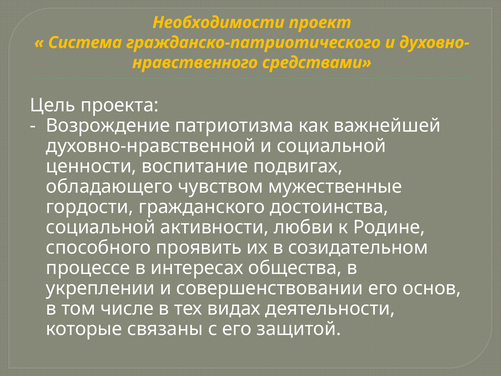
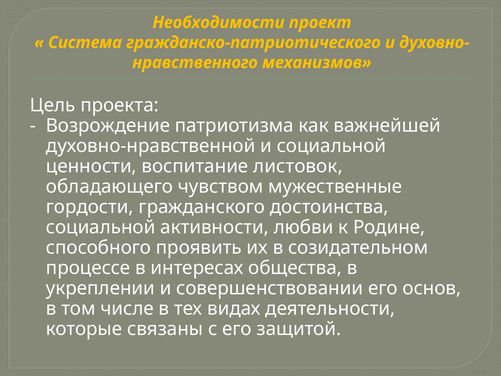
средствами: средствами -> механизмов
подвигах: подвигах -> листовок
